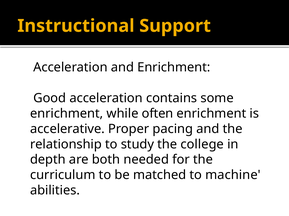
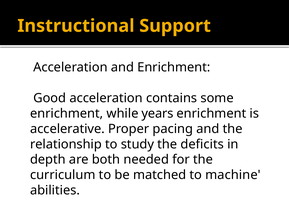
often: often -> years
college: college -> deficits
